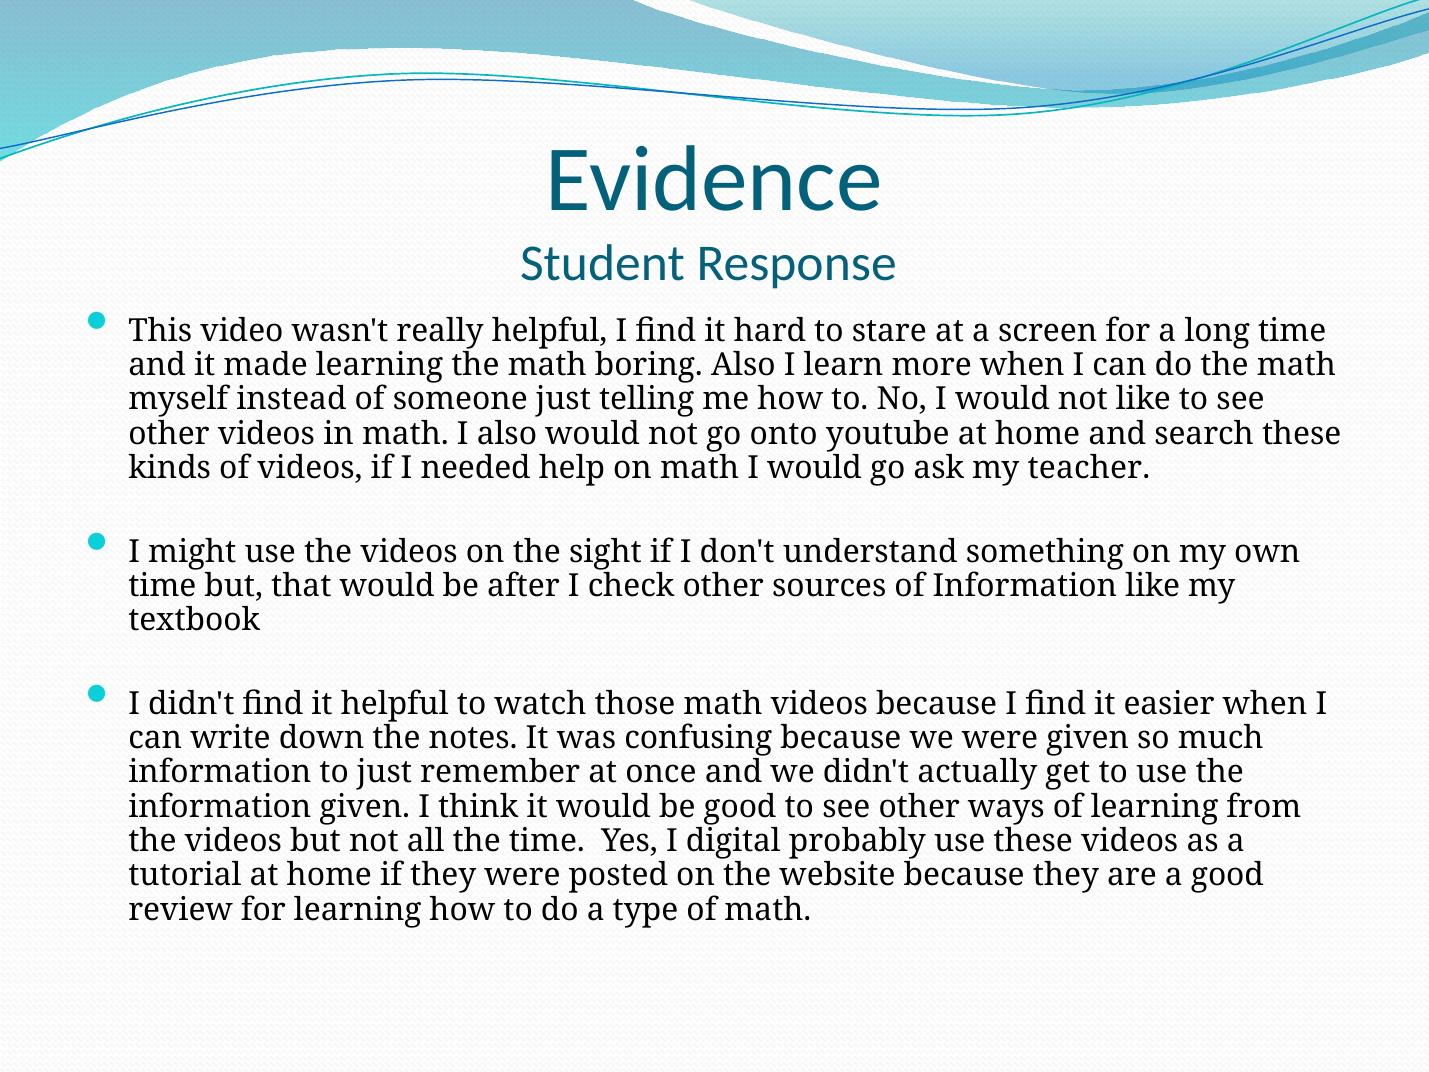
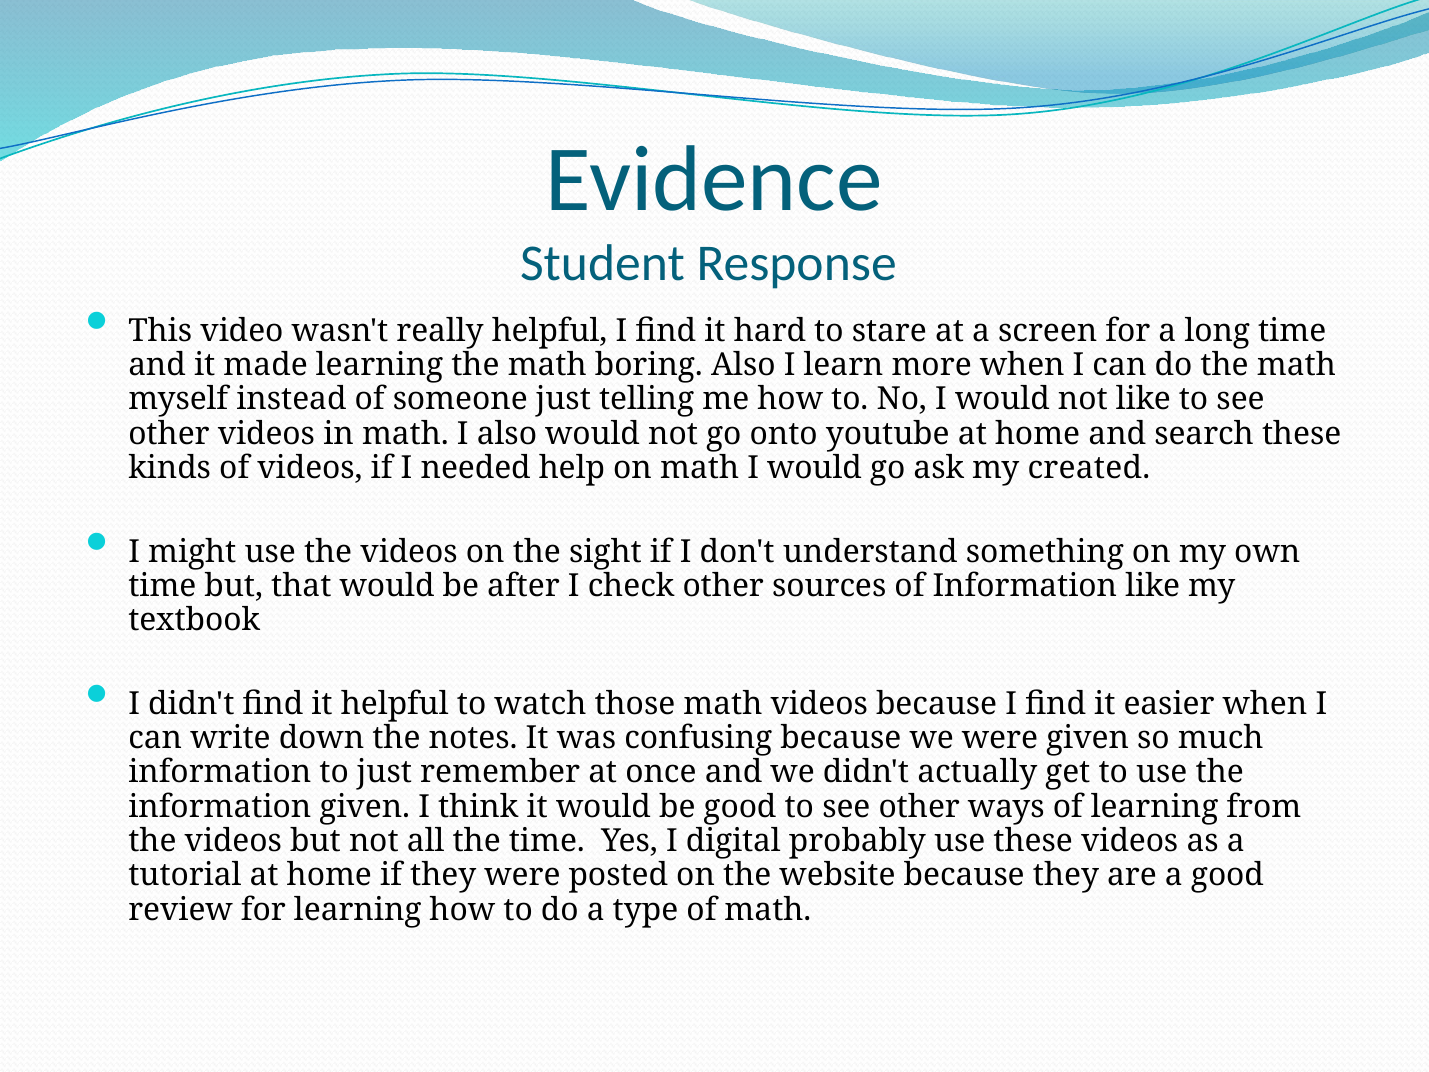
teacher: teacher -> created
